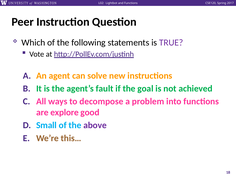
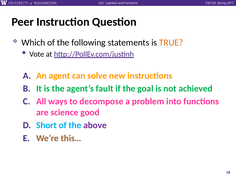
TRUE colour: purple -> orange
explore: explore -> science
Small: Small -> Short
